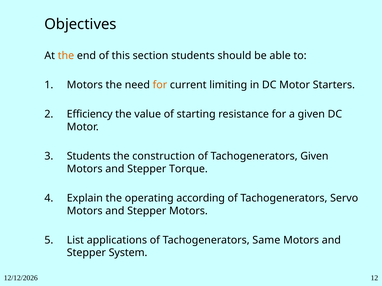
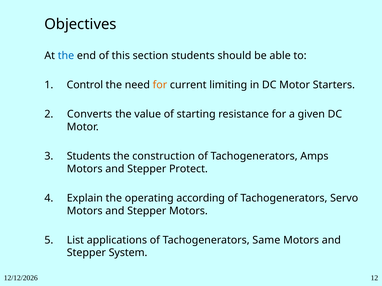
the at (66, 56) colour: orange -> blue
1 Motors: Motors -> Control
Efficiency: Efficiency -> Converts
Tachogenerators Given: Given -> Amps
Torque: Torque -> Protect
